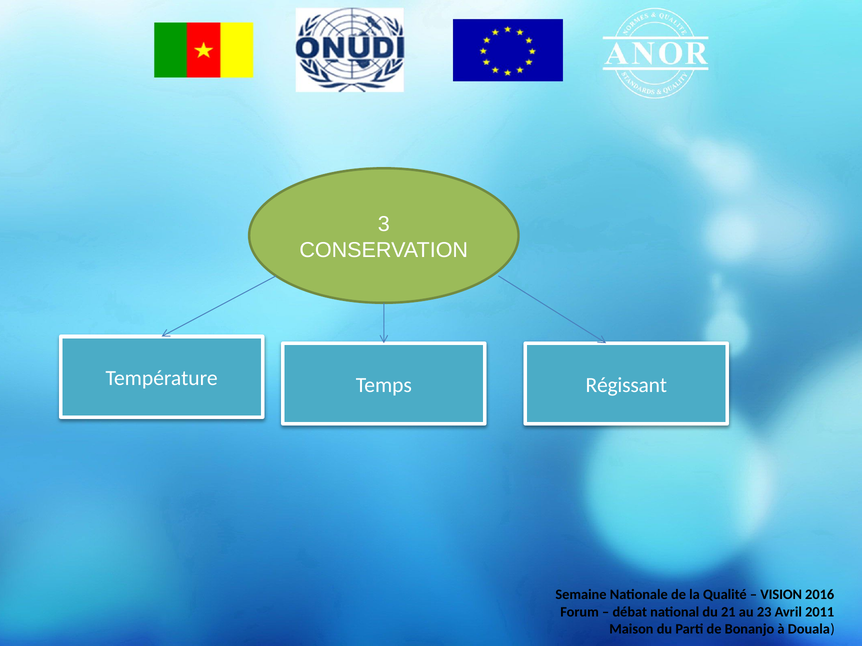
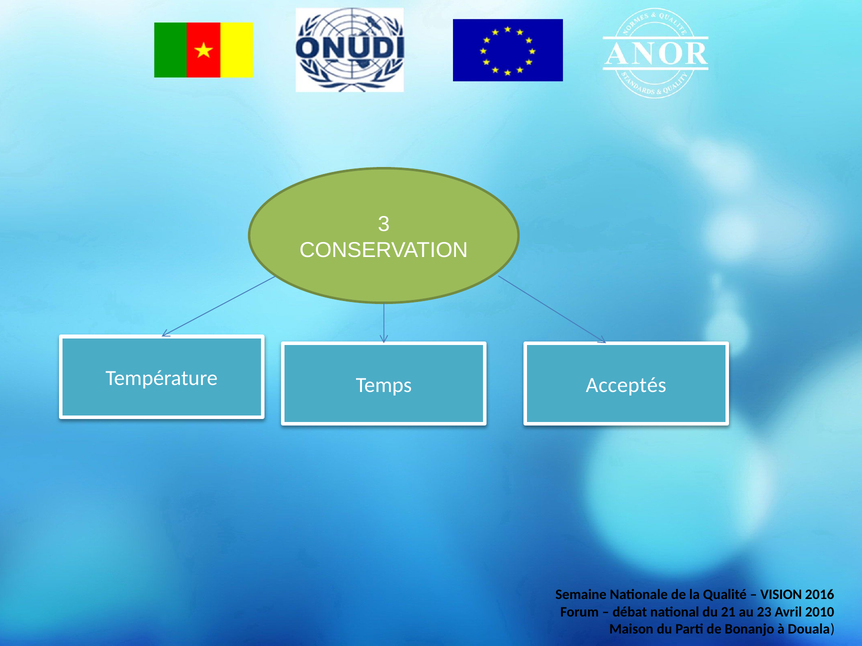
Régissant: Régissant -> Acceptés
2011: 2011 -> 2010
